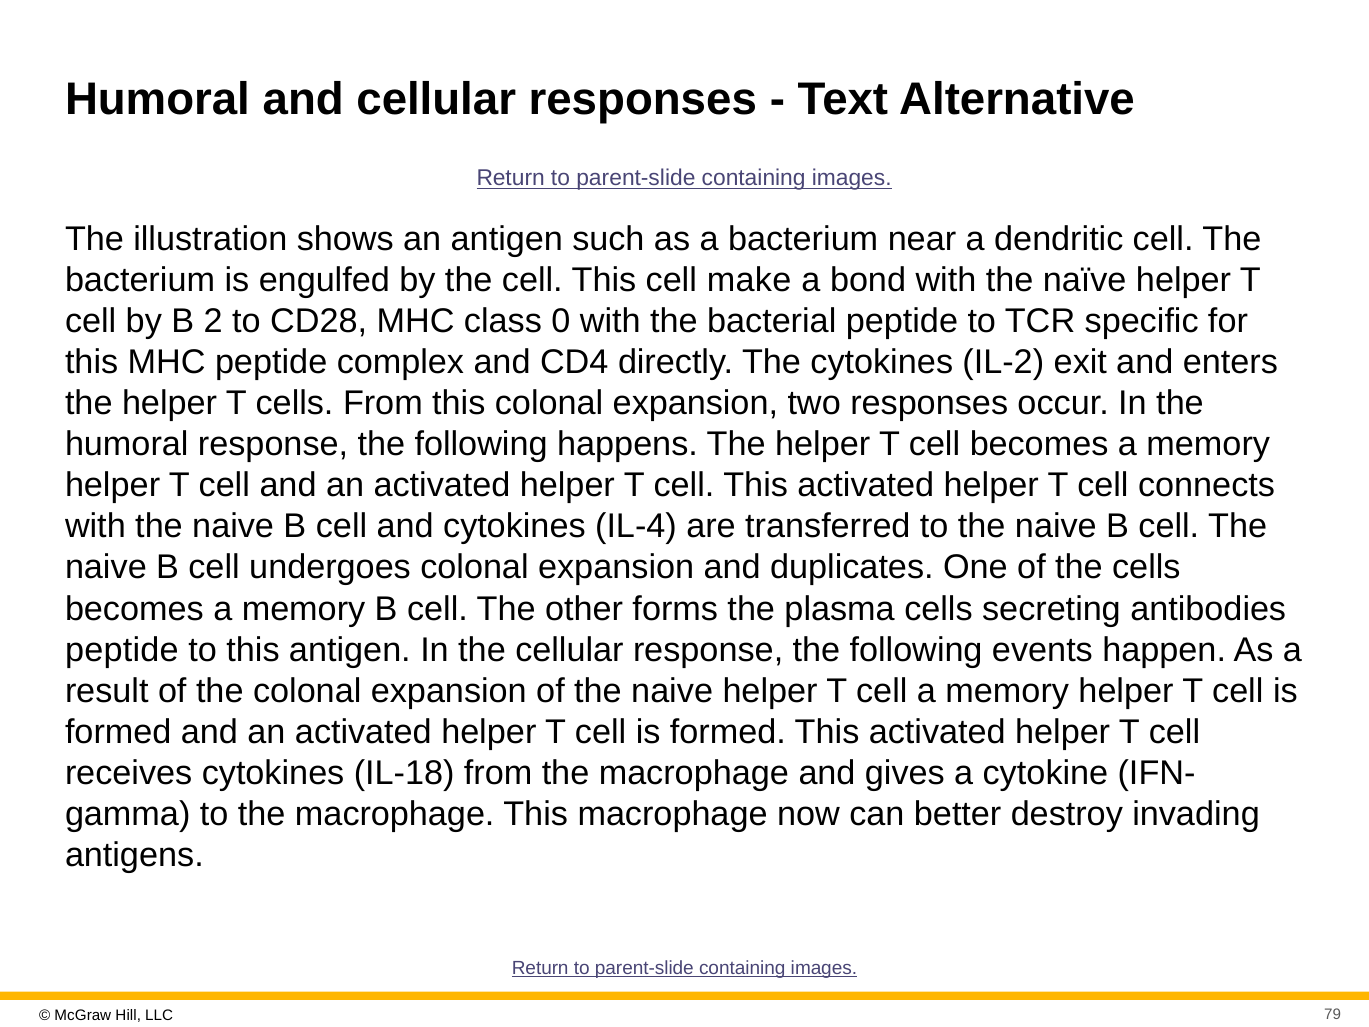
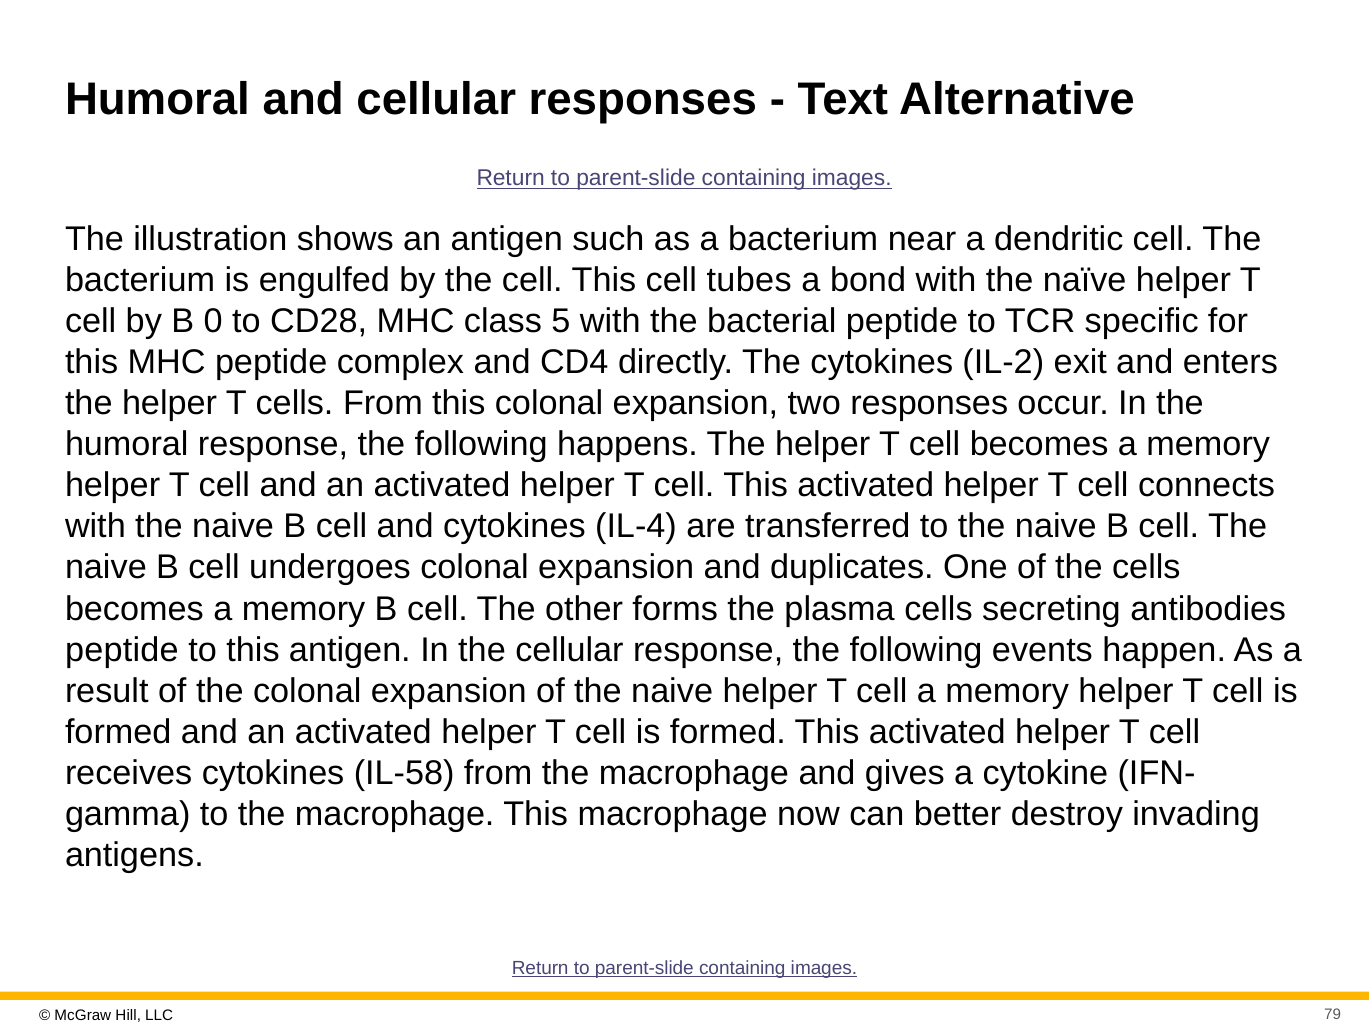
make: make -> tubes
2: 2 -> 0
0: 0 -> 5
IL-18: IL-18 -> IL-58
